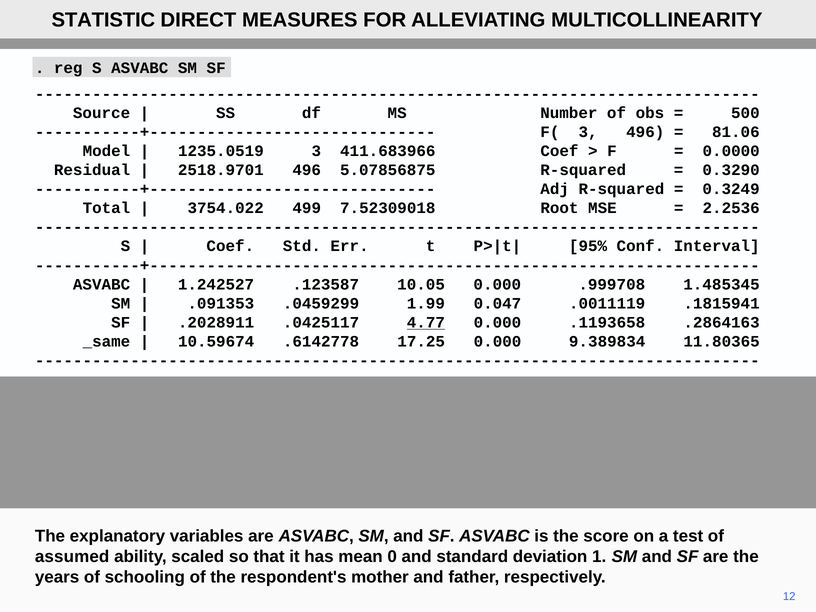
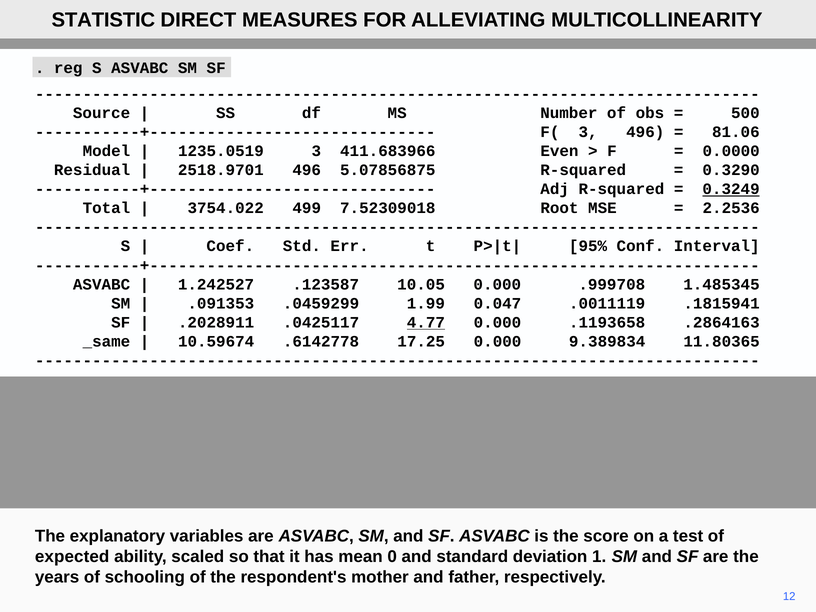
411.683966 Coef: Coef -> Even
0.3249 underline: none -> present
assumed: assumed -> expected
